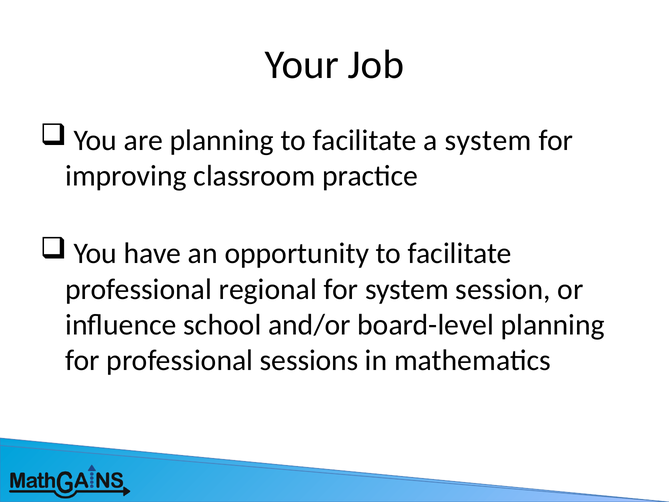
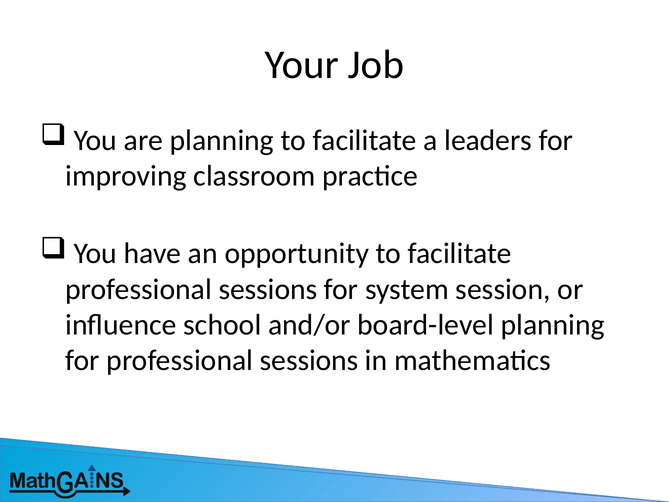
a system: system -> leaders
regional at (268, 289): regional -> sessions
